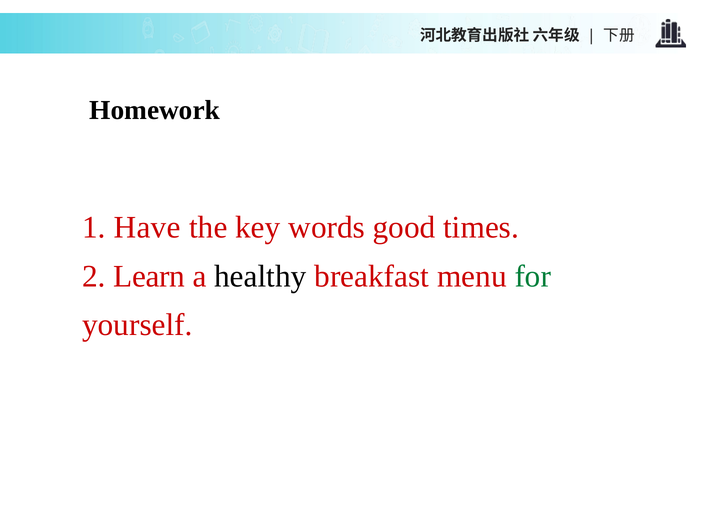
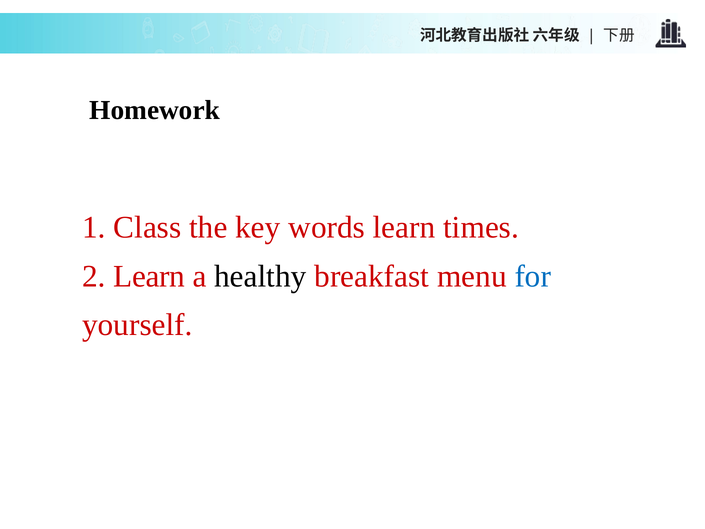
Have: Have -> Class
words good: good -> learn
for colour: green -> blue
